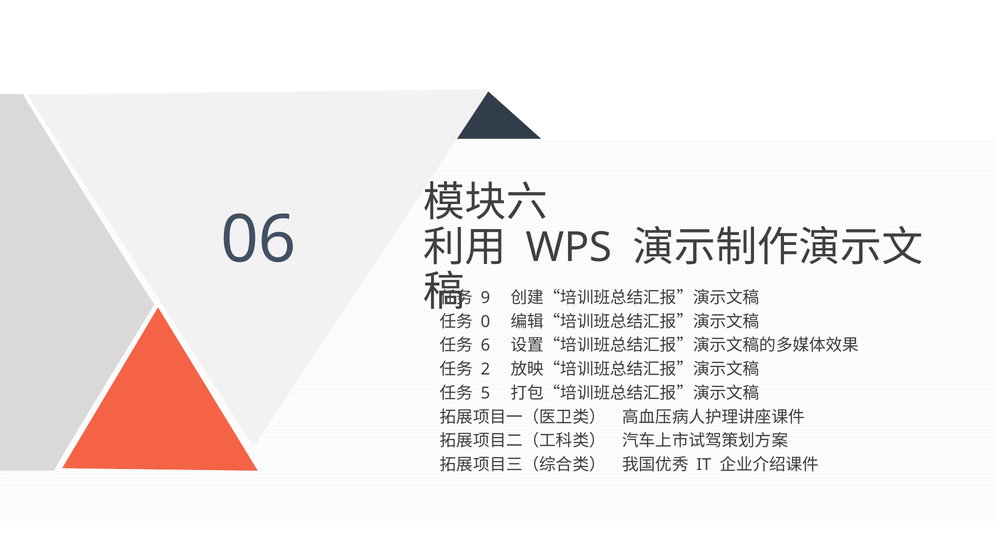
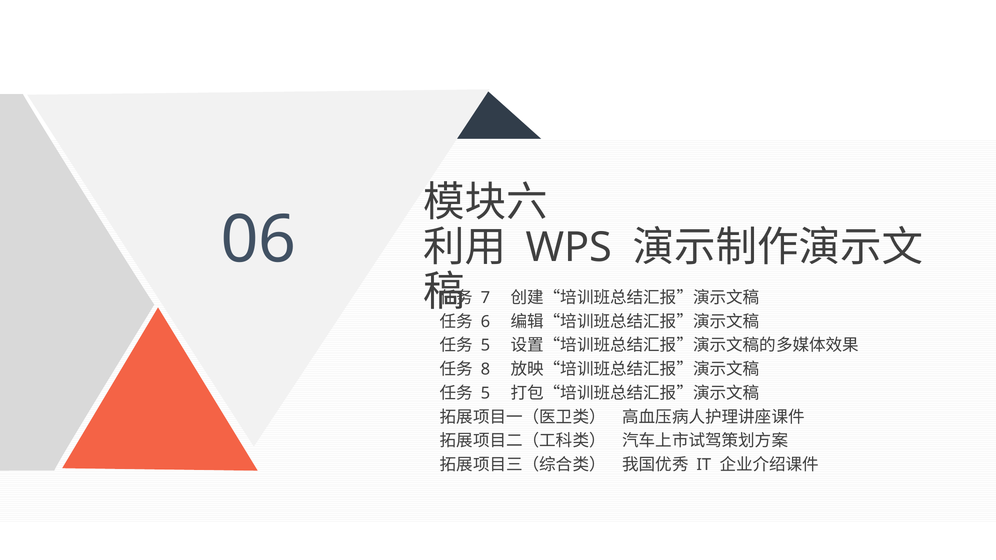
9: 9 -> 7
0: 0 -> 6
6 at (485, 346): 6 -> 5
2: 2 -> 8
